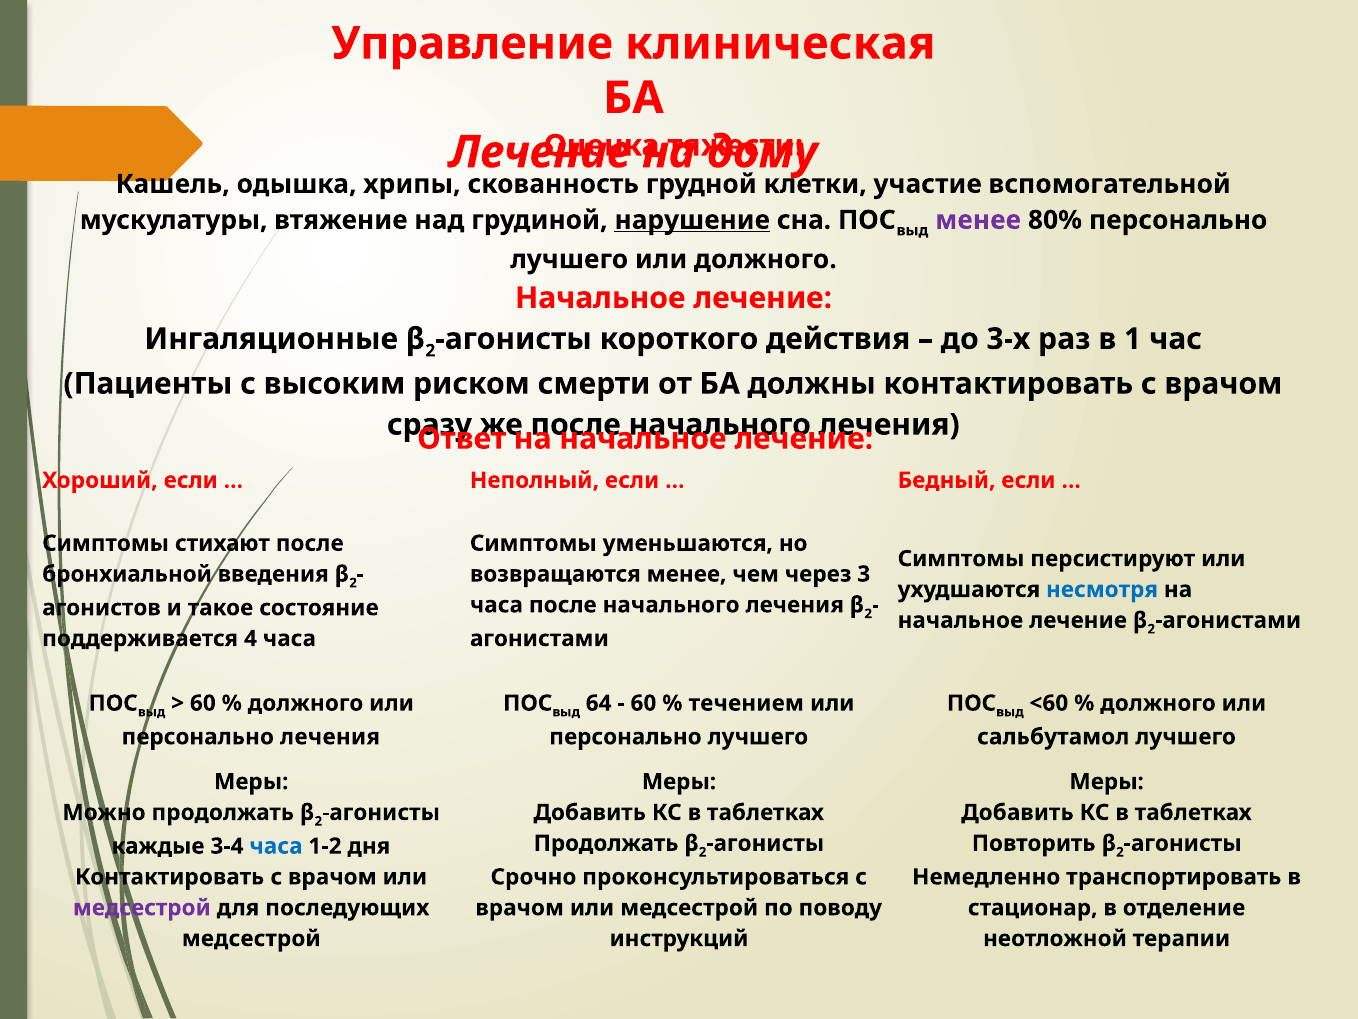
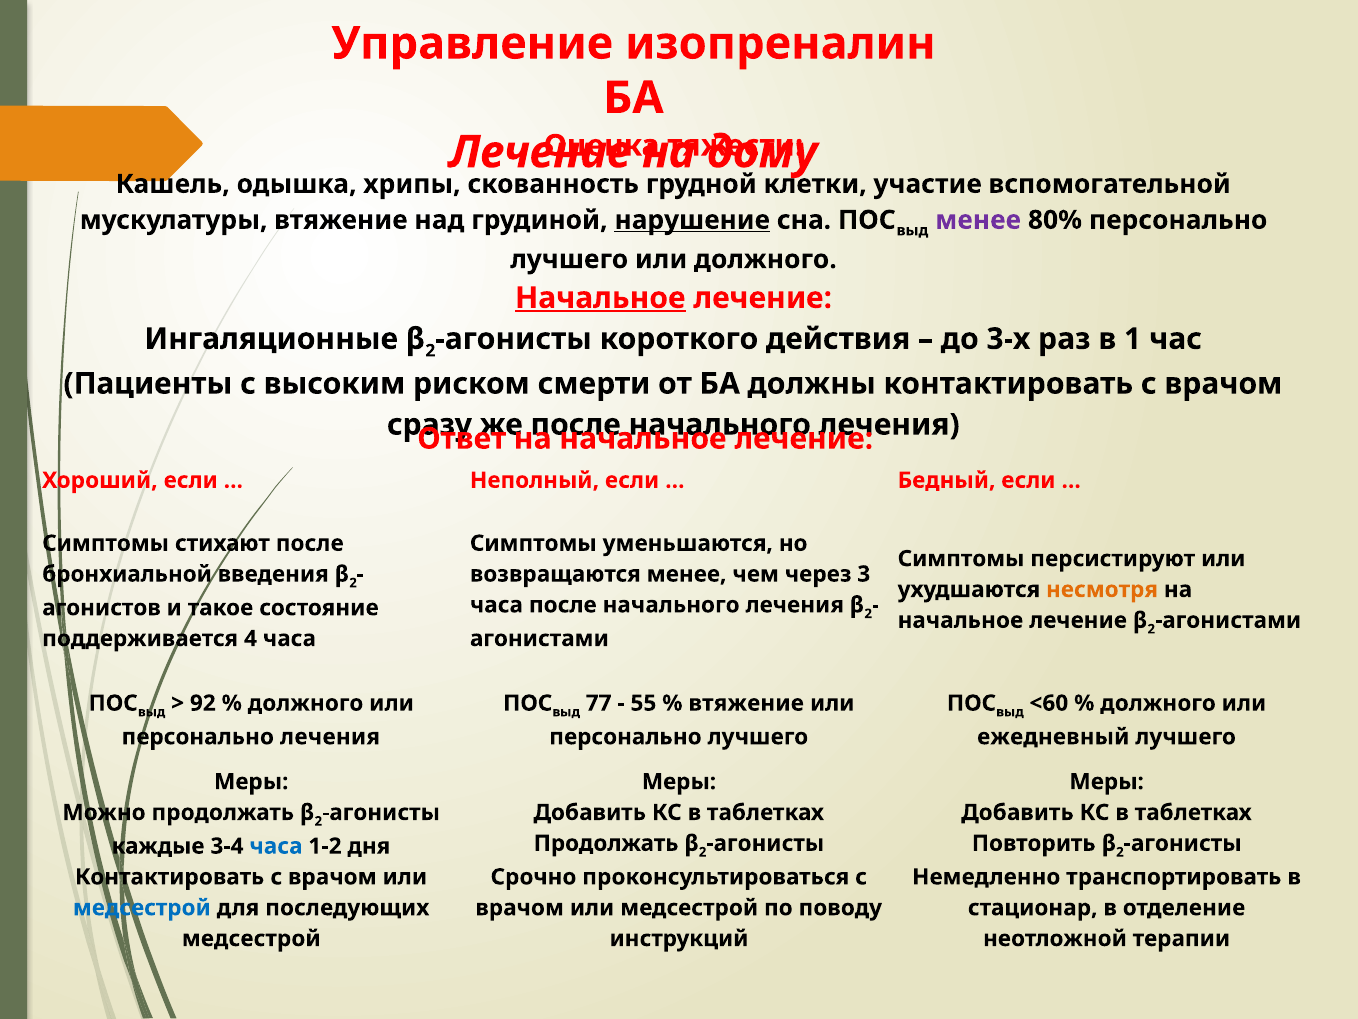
клиническая: клиническая -> изопреналин
Начальное at (600, 298) underline: none -> present
несмотря colour: blue -> orange
60 at (203, 703): 60 -> 92
64: 64 -> 77
60 at (643, 703): 60 -> 55
течением at (746, 703): течением -> втяжение
сальбутамол: сальбутамол -> ежедневный
медсестрой at (142, 907) colour: purple -> blue
